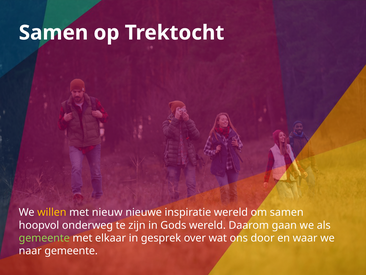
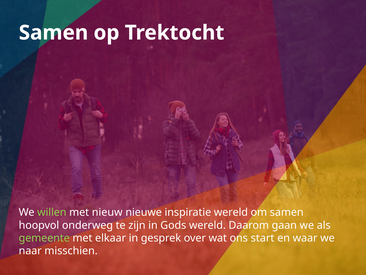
willen colour: yellow -> light green
door: door -> start
naar gemeente: gemeente -> misschien
